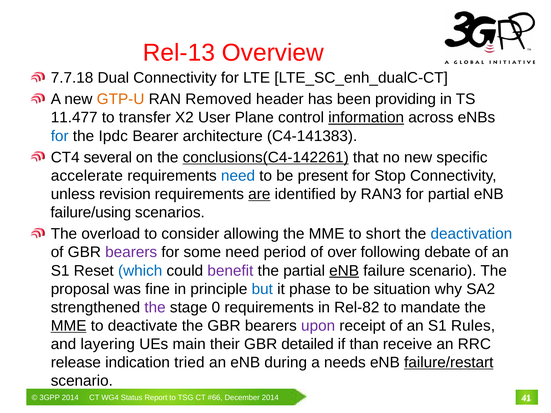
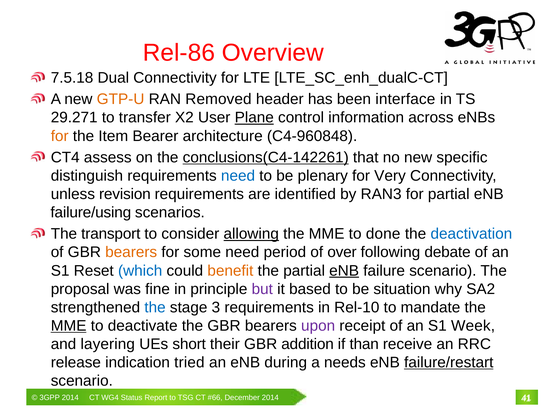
Rel-13: Rel-13 -> Rel-86
7.7.18: 7.7.18 -> 7.5.18
providing: providing -> interface
11.477: 11.477 -> 29.271
Plane underline: none -> present
information underline: present -> none
for at (60, 136) colour: blue -> orange
Ipdc: Ipdc -> Item
C4-141383: C4-141383 -> C4-960848
several: several -> assess
accelerate: accelerate -> distinguish
present: present -> plenary
Stop: Stop -> Very
are underline: present -> none
overload: overload -> transport
allowing underline: none -> present
short: short -> done
bearers at (131, 252) colour: purple -> orange
benefit colour: purple -> orange
but colour: blue -> purple
phase: phase -> based
the at (155, 308) colour: purple -> blue
0: 0 -> 3
Rel-82: Rel-82 -> Rel-10
Rules: Rules -> Week
main: main -> short
detailed: detailed -> addition
